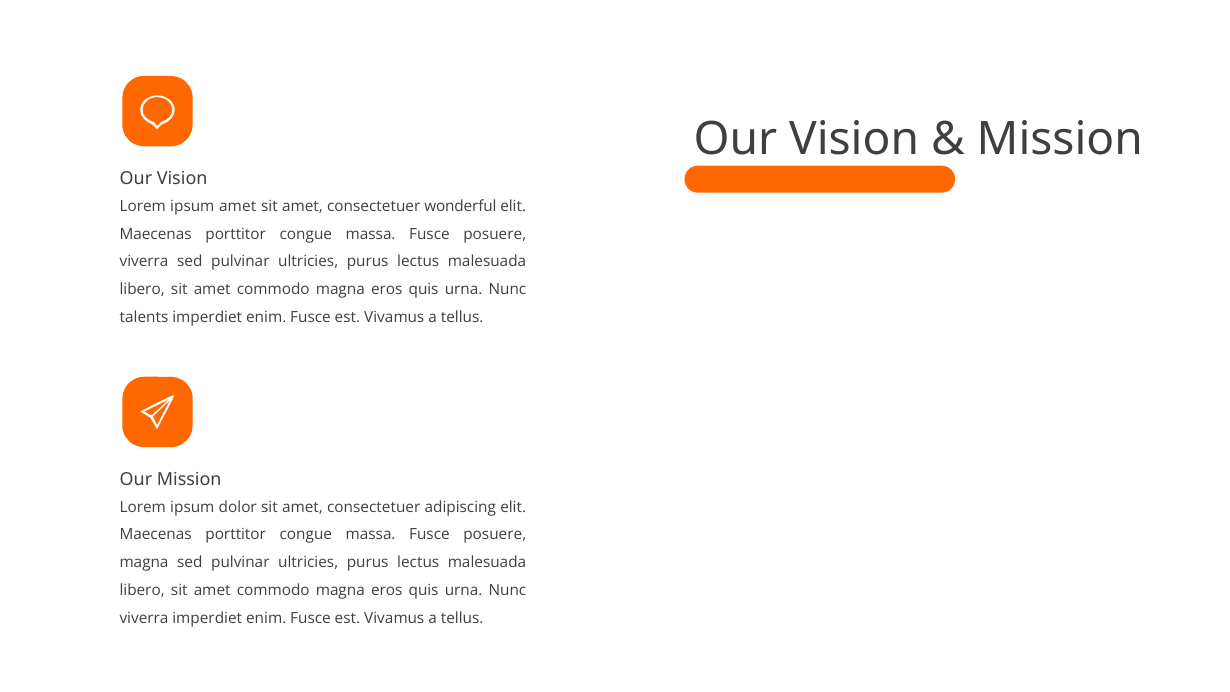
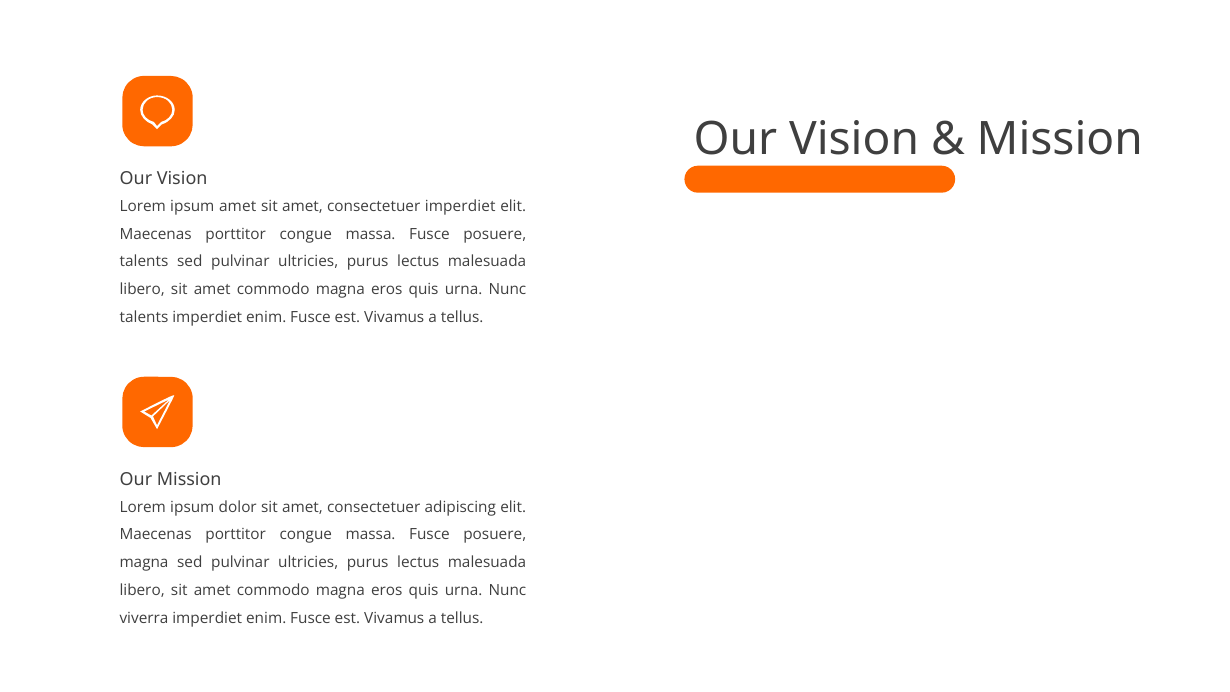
consectetuer wonderful: wonderful -> imperdiet
viverra at (144, 262): viverra -> talents
